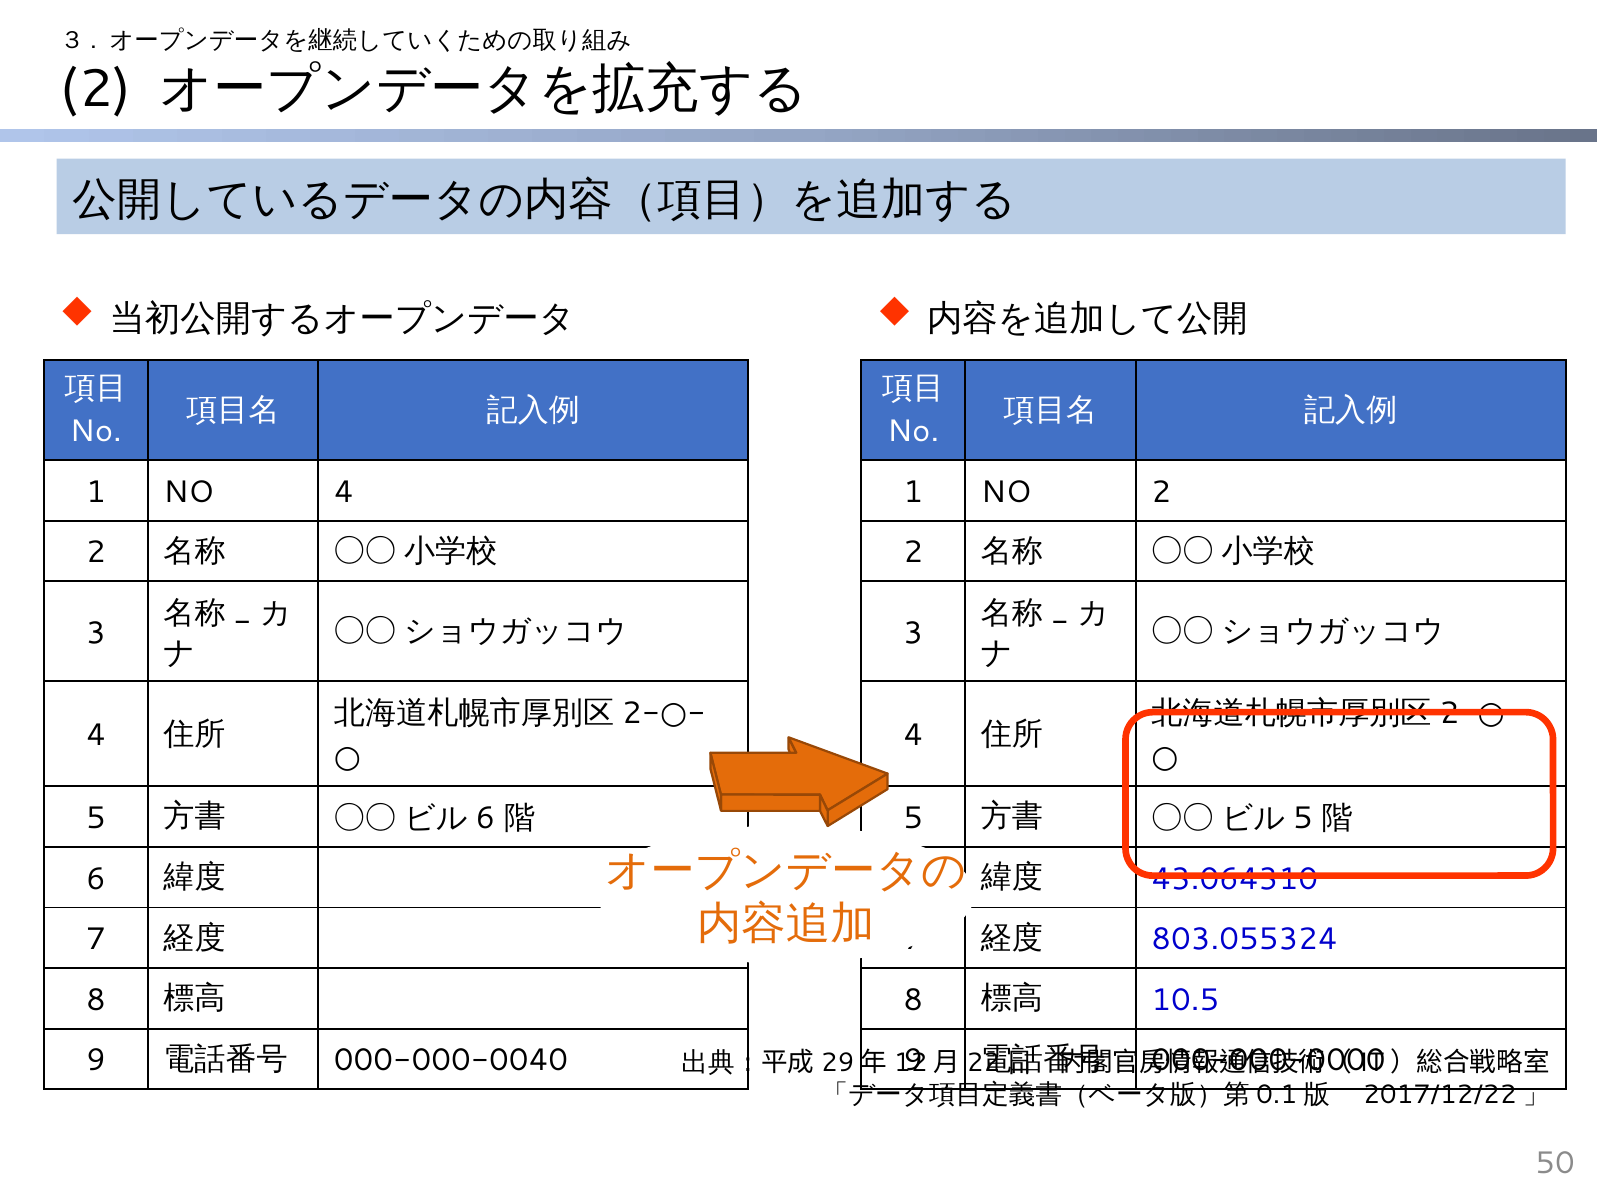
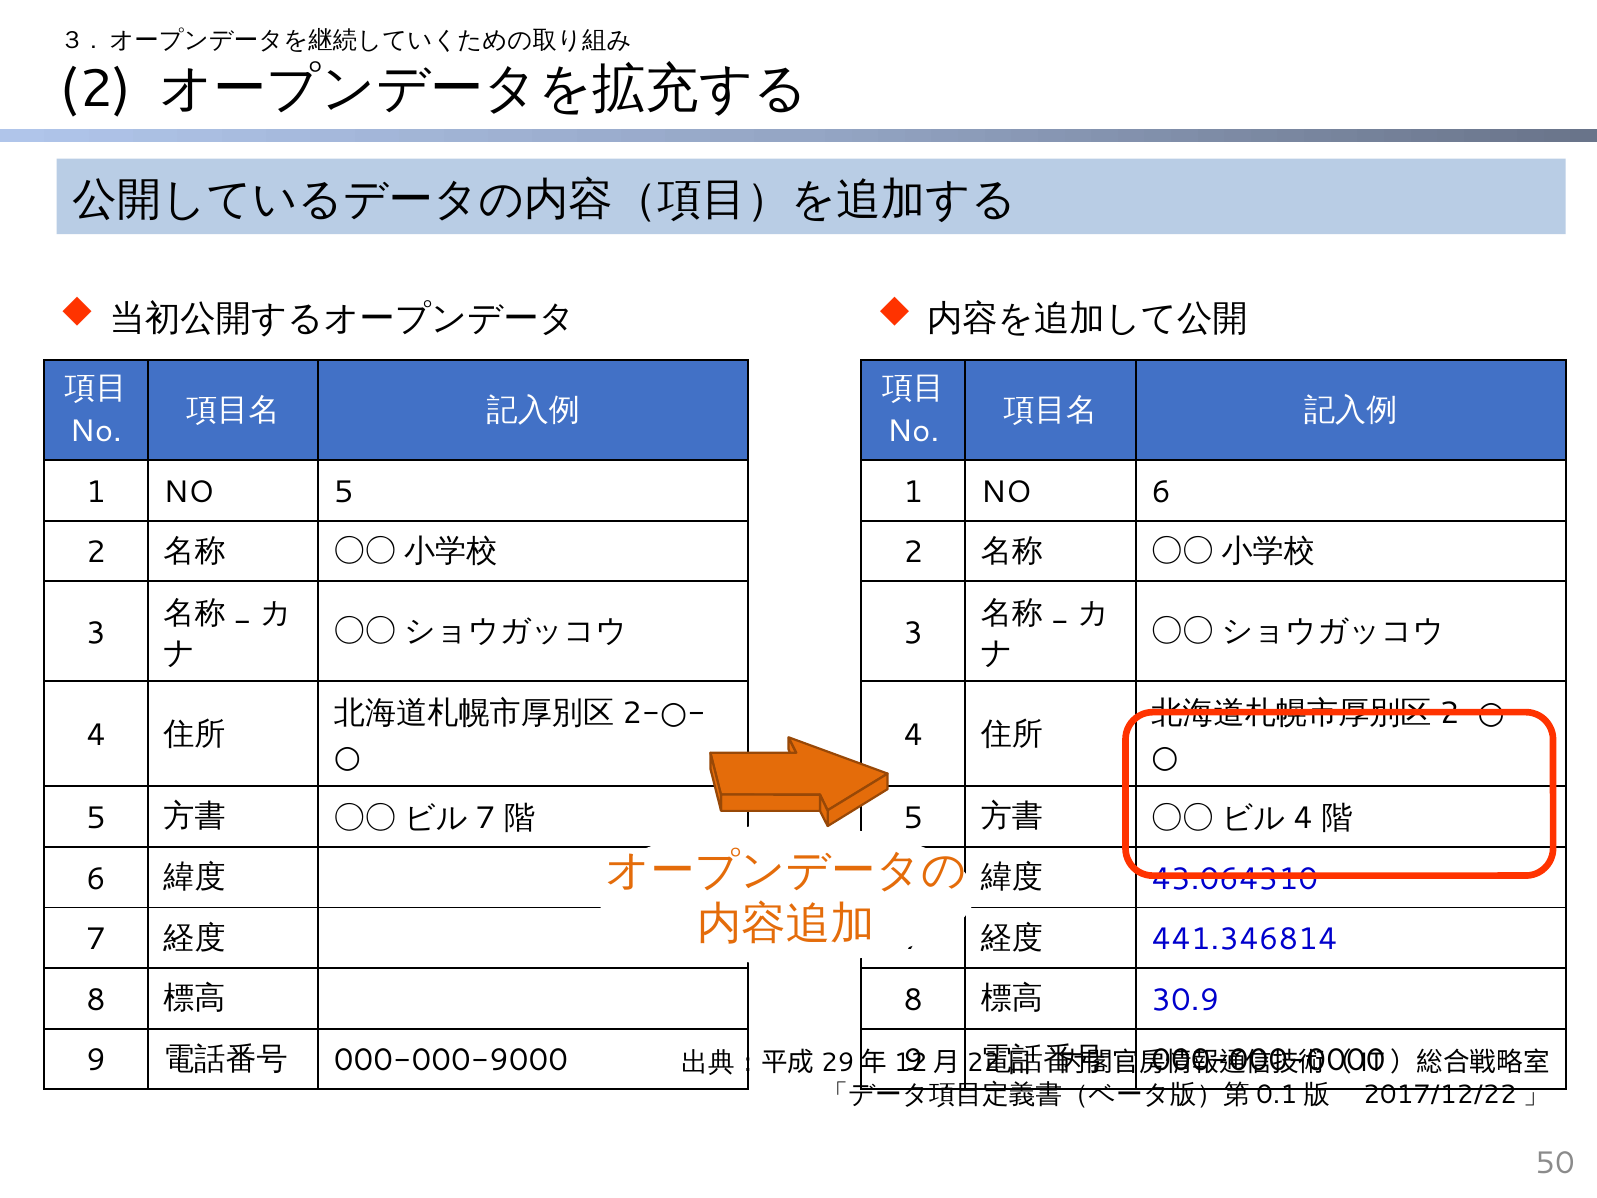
NO 4: 4 -> 5
NO 2: 2 -> 6
6 at (485, 818): 6 -> 7
5 at (1303, 818): 5 -> 4
803.055324: 803.055324 -> 441.346814
10.5: 10.5 -> 30.9
000-000-0040: 000-000-0040 -> 000-000-9000
